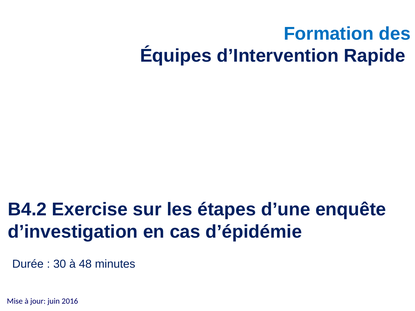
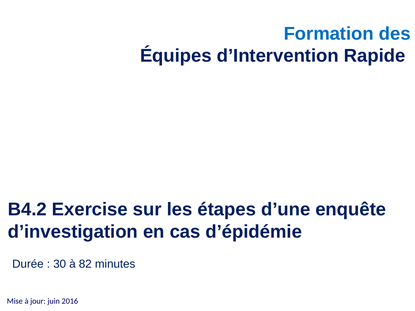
48: 48 -> 82
